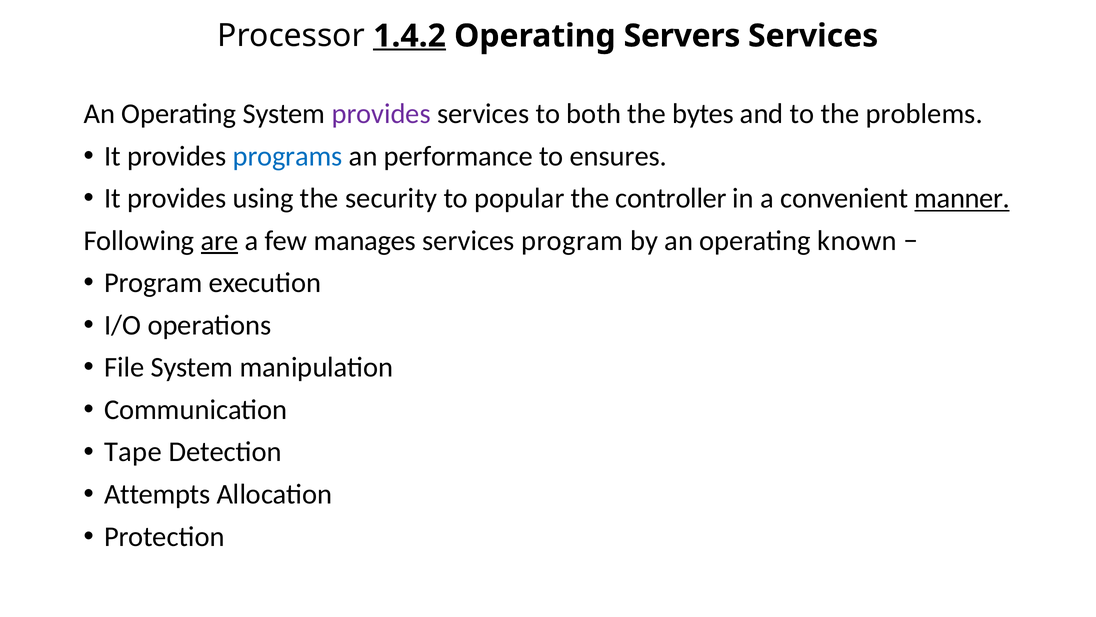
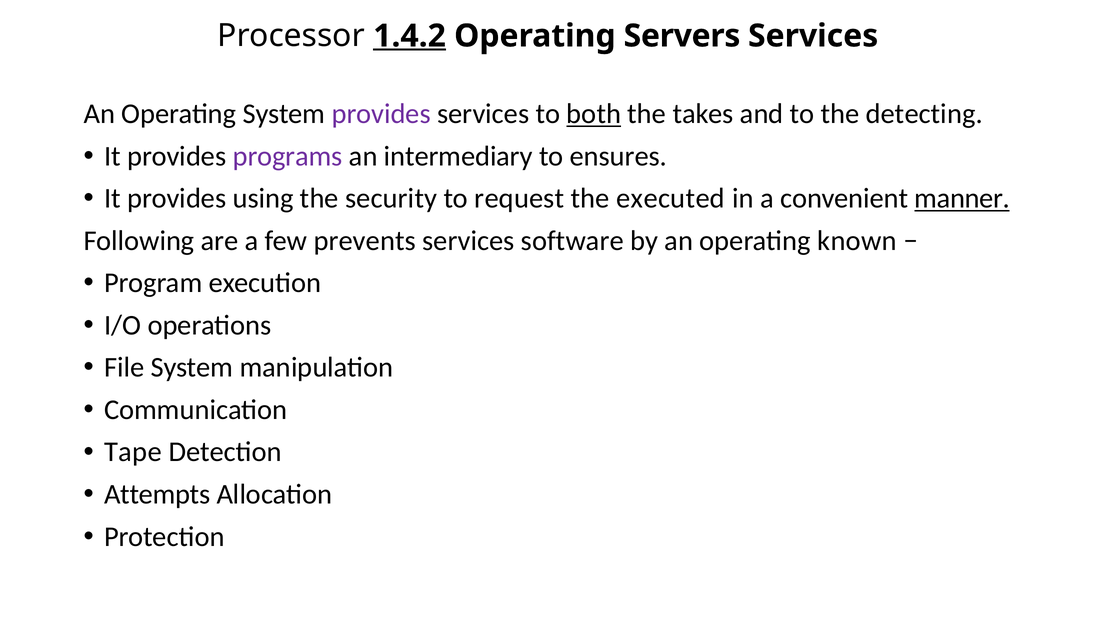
both underline: none -> present
bytes: bytes -> takes
problems: problems -> detecting
programs colour: blue -> purple
performance: performance -> intermediary
popular: popular -> request
controller: controller -> executed
are underline: present -> none
manages: manages -> prevents
services program: program -> software
